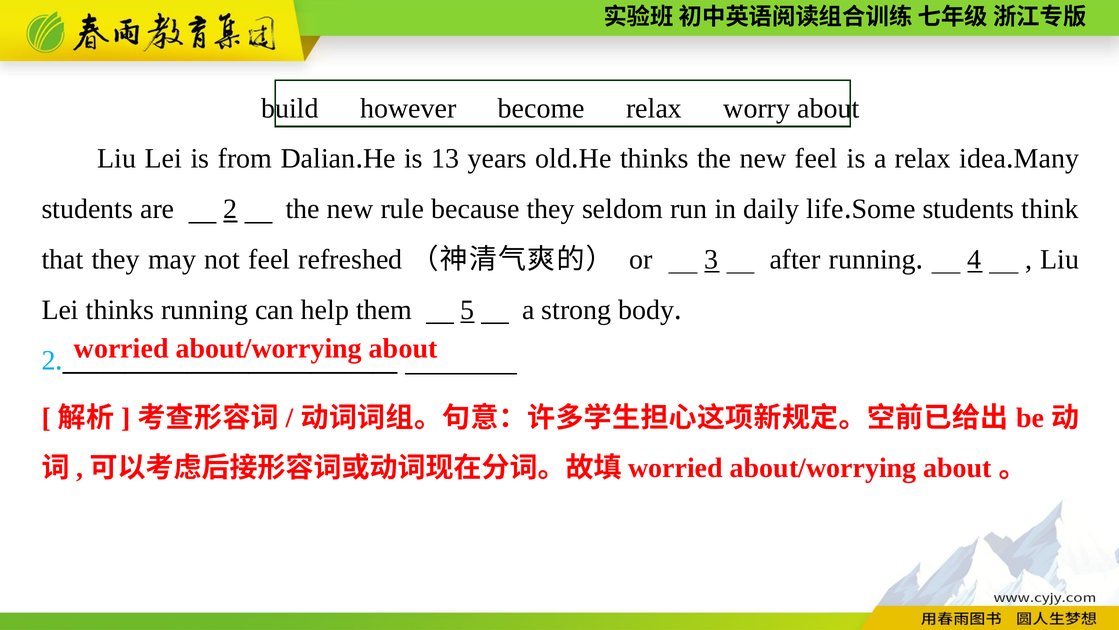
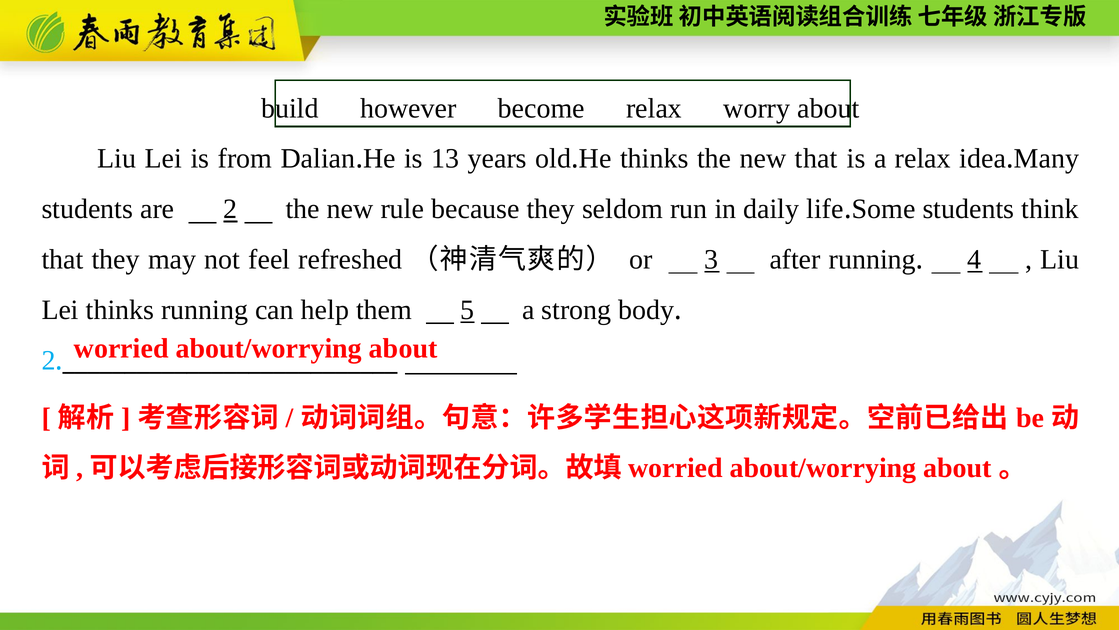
new feel: feel -> that
